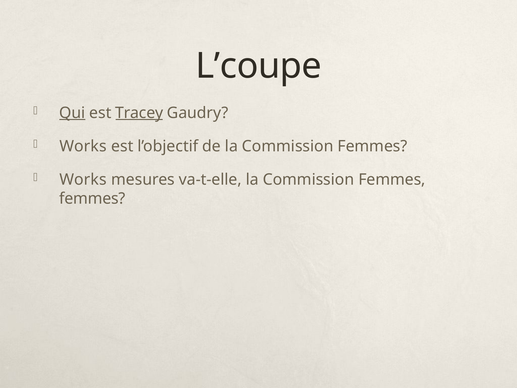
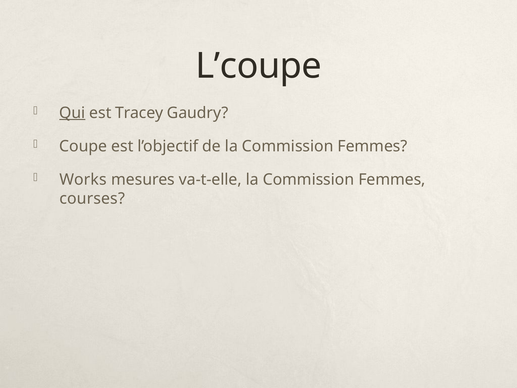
Tracey underline: present -> none
Works at (83, 146): Works -> Coupe
femmes at (92, 198): femmes -> courses
